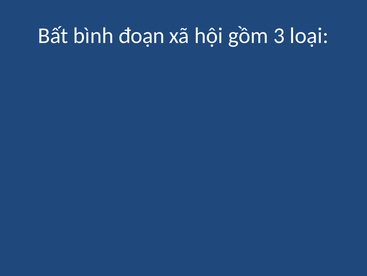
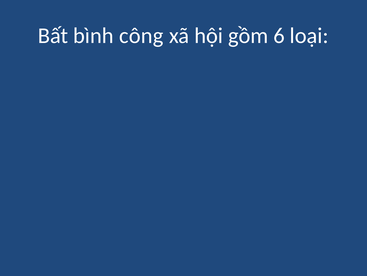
đoạn: đoạn -> công
3: 3 -> 6
